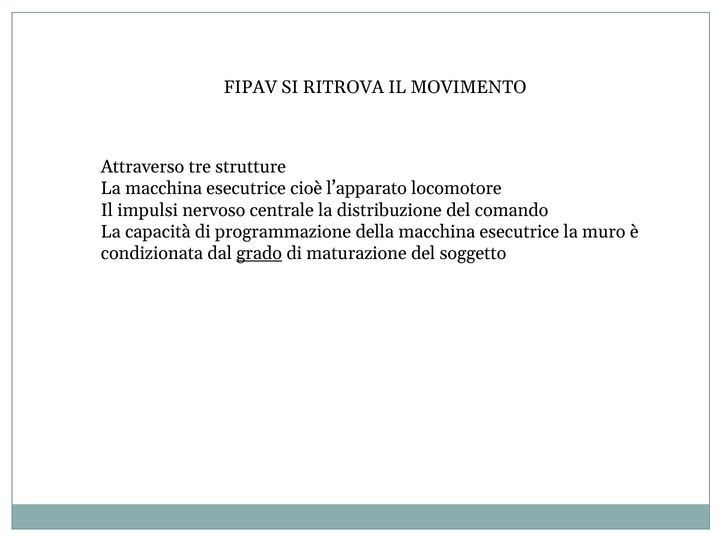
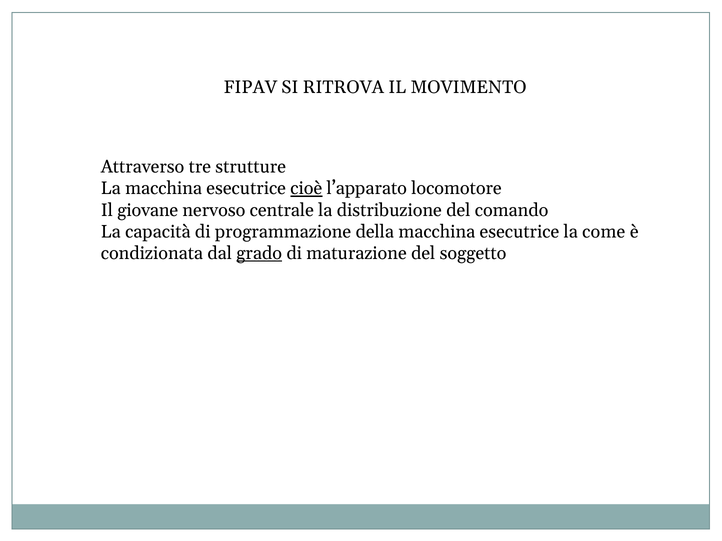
cioè underline: none -> present
impulsi: impulsi -> giovane
muro: muro -> come
